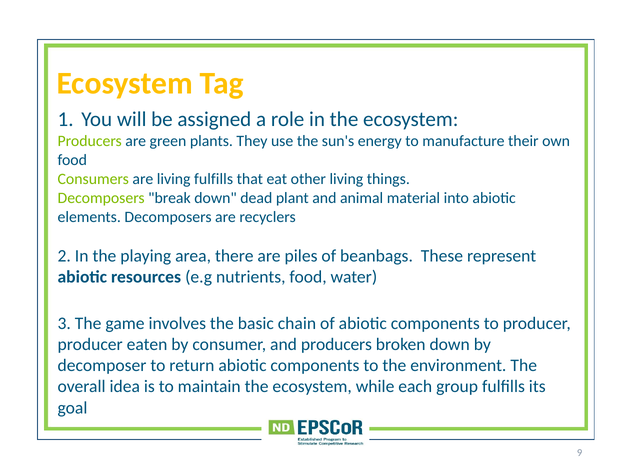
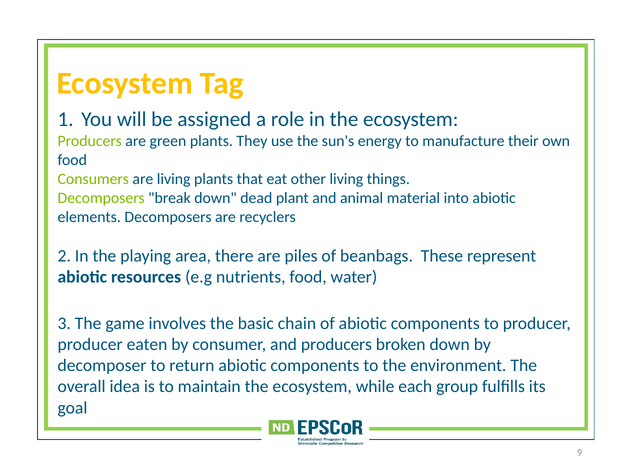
living fulfills: fulfills -> plants
